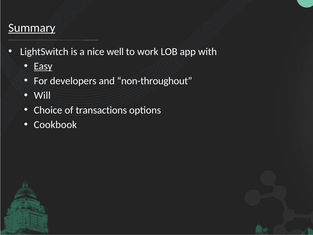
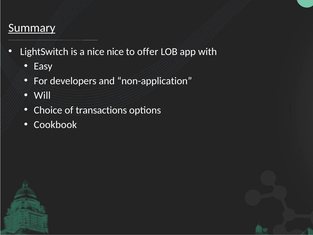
nice well: well -> nice
work: work -> offer
Easy underline: present -> none
non-throughout: non-throughout -> non-application
